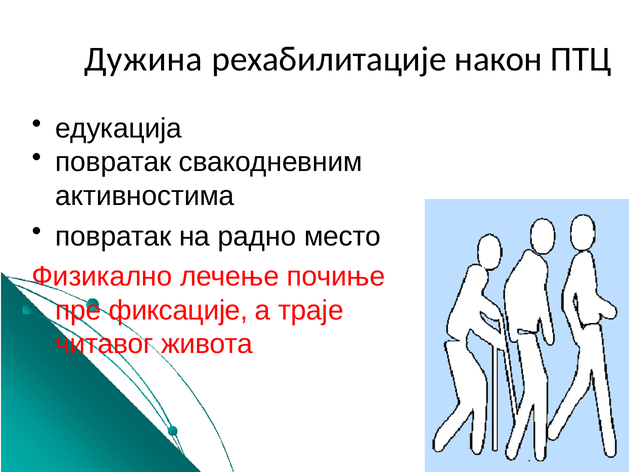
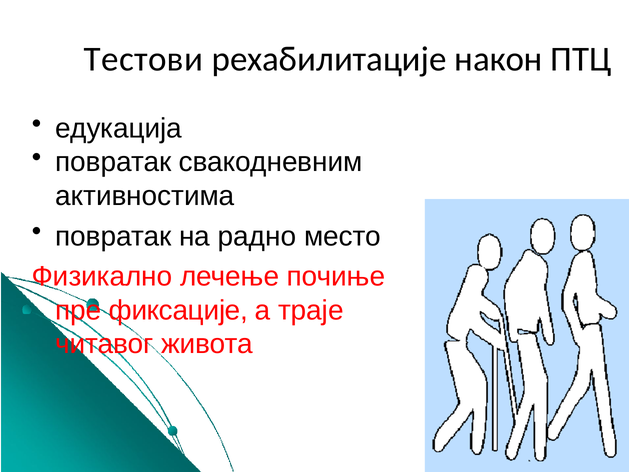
Дужина: Дужина -> Тестови
